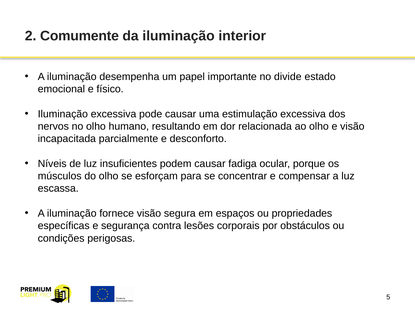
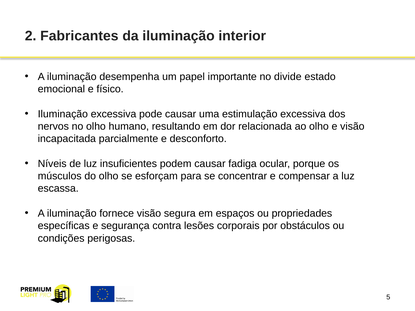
Comumente: Comumente -> Fabricantes
